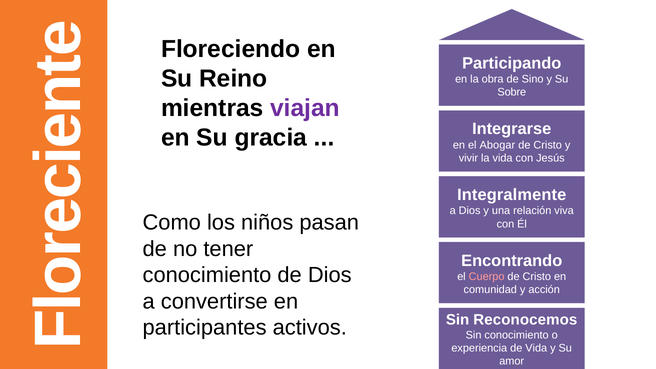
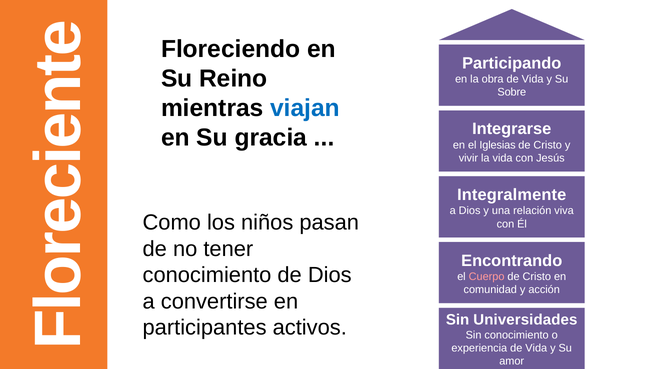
obra de Sino: Sino -> Vida
viajan colour: purple -> blue
Abogar: Abogar -> Iglesias
Reconocemos: Reconocemos -> Universidades
